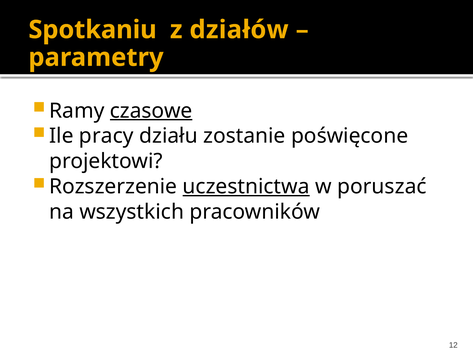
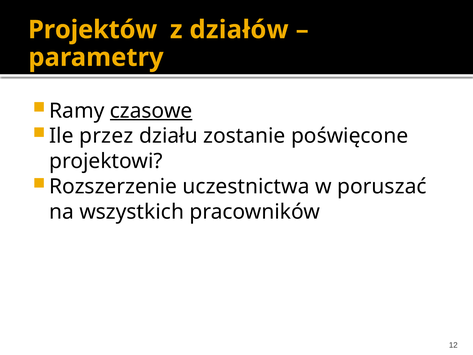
Spotkaniu: Spotkaniu -> Projektów
pracy: pracy -> przez
uczestnictwa underline: present -> none
